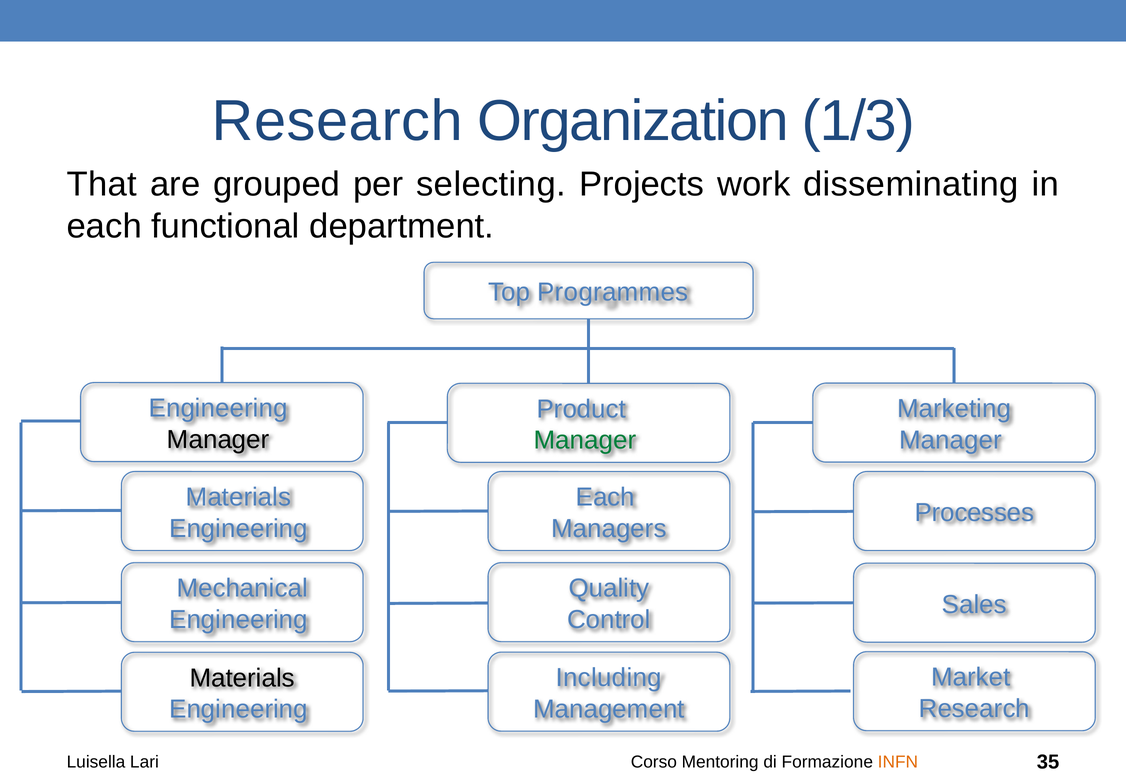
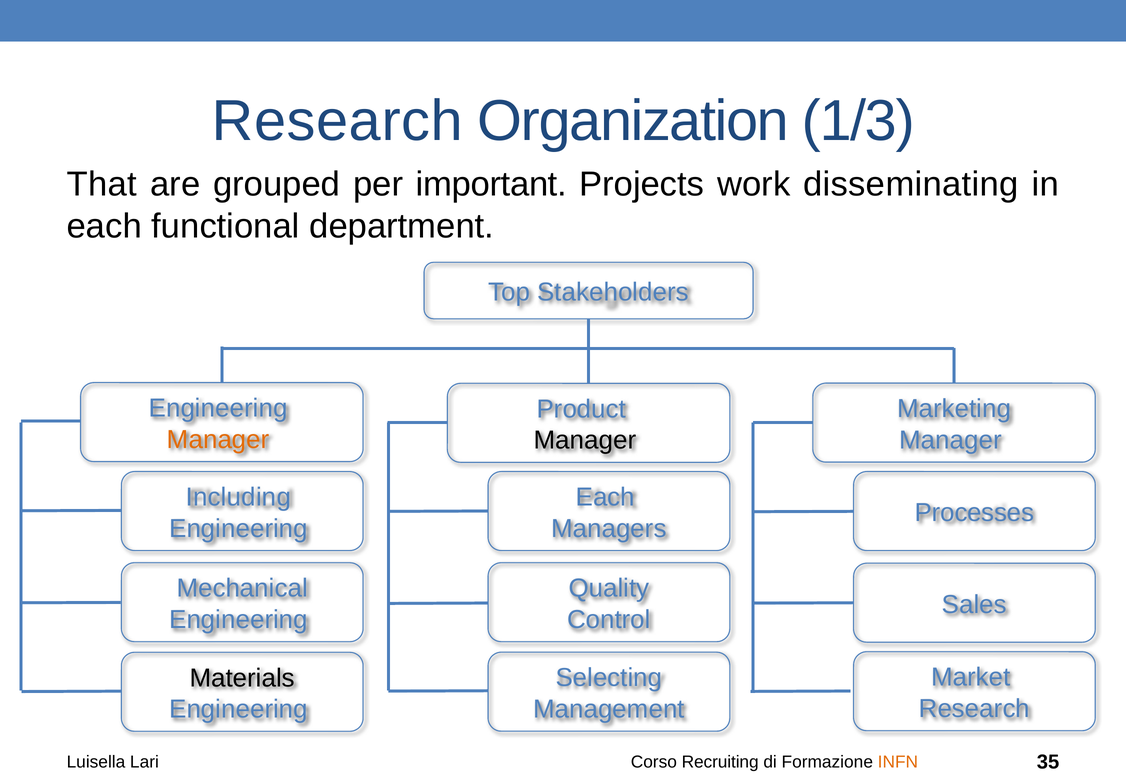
selecting: selecting -> important
Programmes: Programmes -> Stakeholders
Manager at (218, 439) colour: black -> orange
Manager at (585, 440) colour: green -> black
Materials at (239, 497): Materials -> Including
Including: Including -> Selecting
Mentoring: Mentoring -> Recruiting
